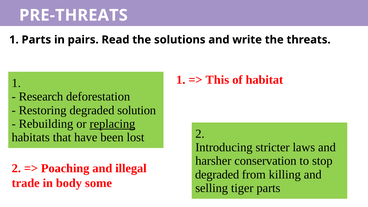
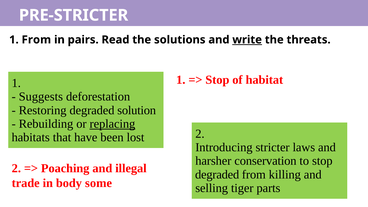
PRE-THREATS: PRE-THREATS -> PRE-STRICTER
1 Parts: Parts -> From
write underline: none -> present
This at (217, 80): This -> Stop
Research: Research -> Suggests
